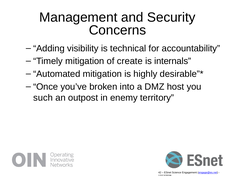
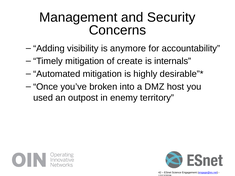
technical: technical -> anymore
such: such -> used
